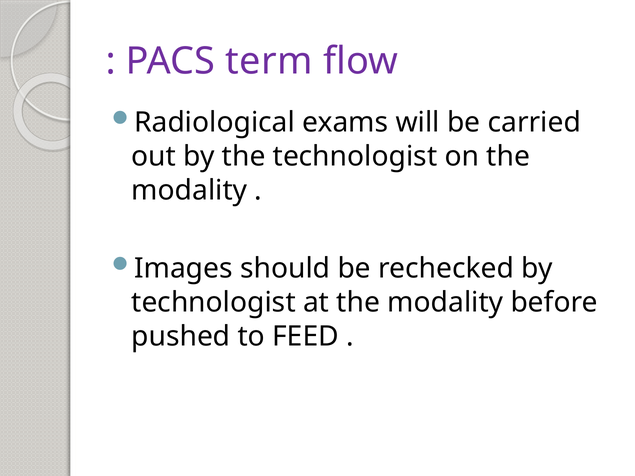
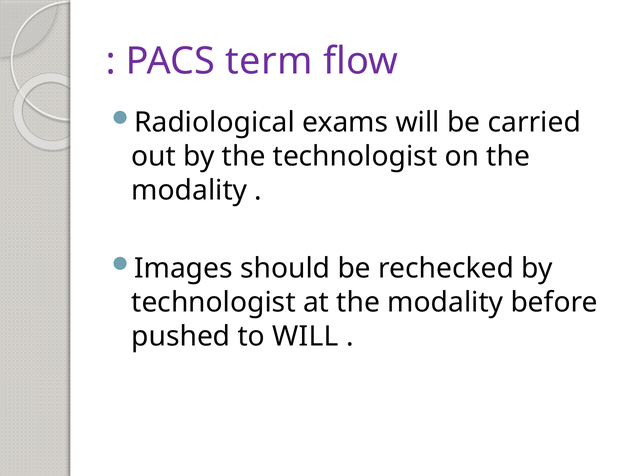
to FEED: FEED -> WILL
